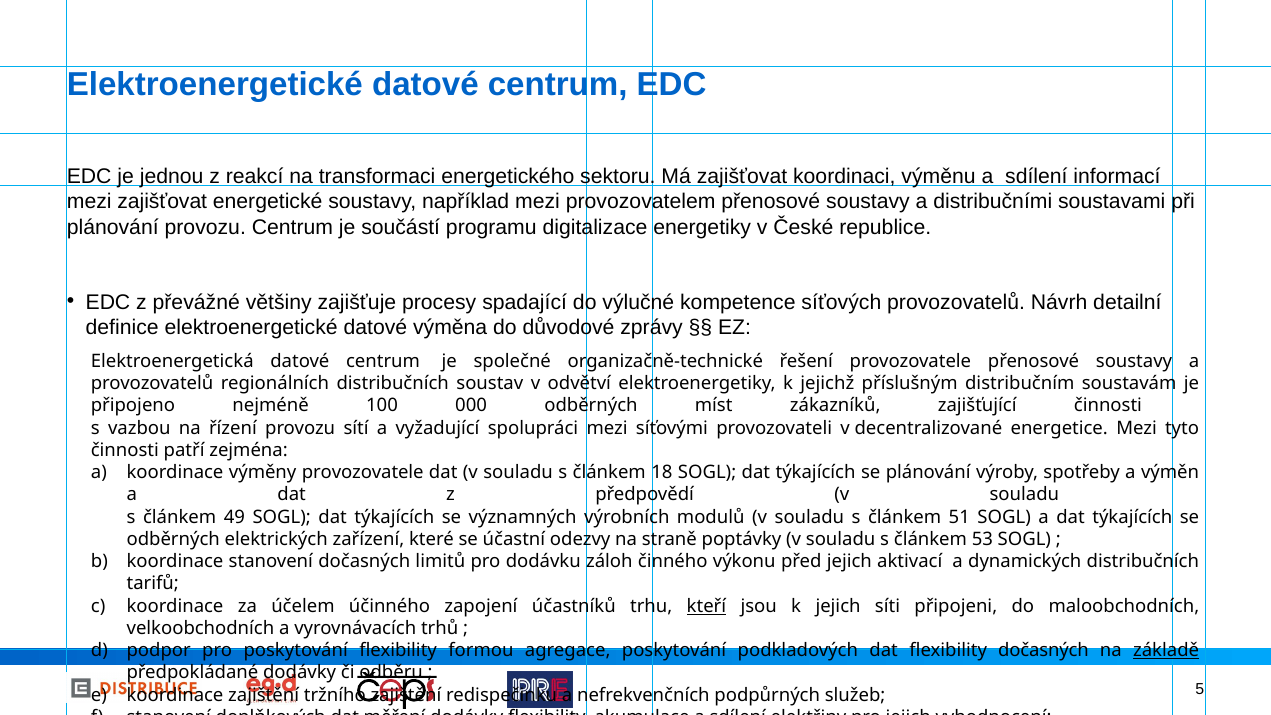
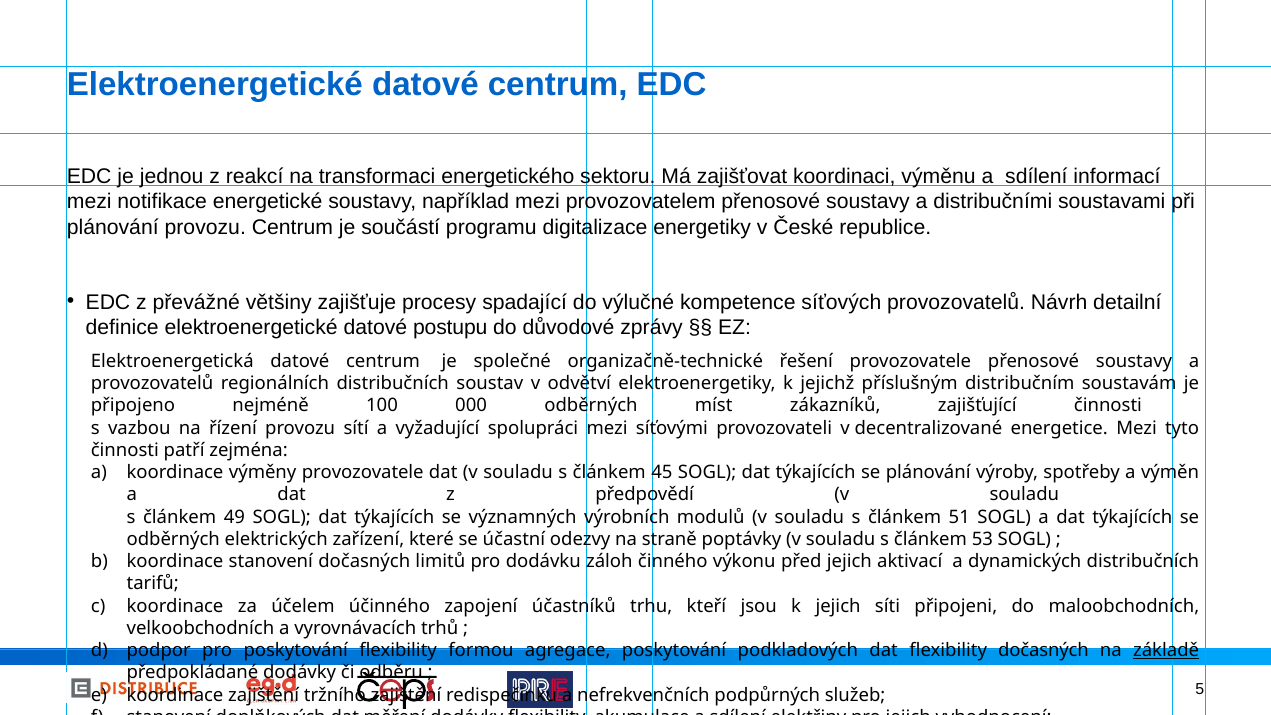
mezi zajišťovat: zajišťovat -> notifikace
datové výměna: výměna -> postupu
18: 18 -> 45
kteří underline: present -> none
